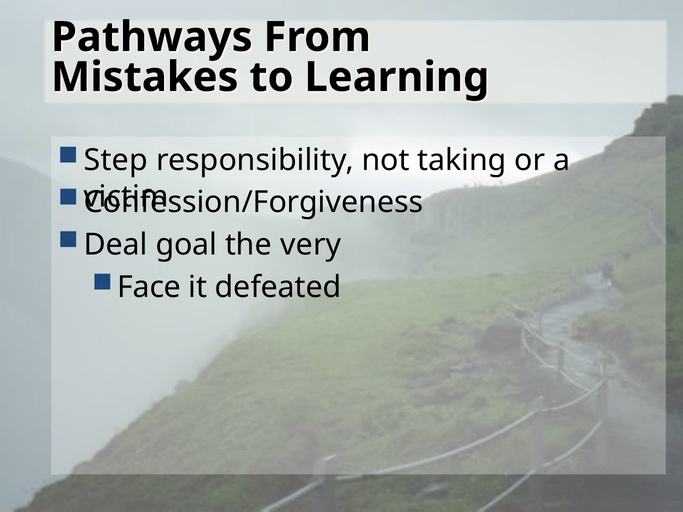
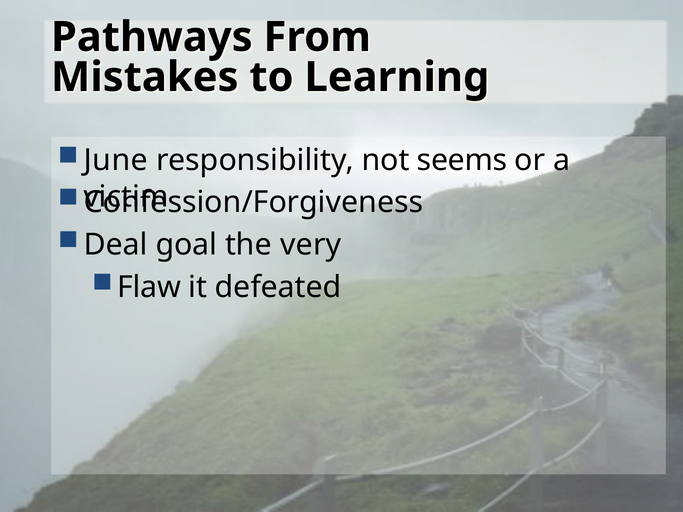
Step: Step -> June
taking: taking -> seems
Face: Face -> Flaw
